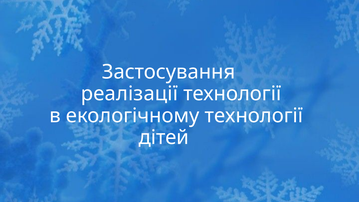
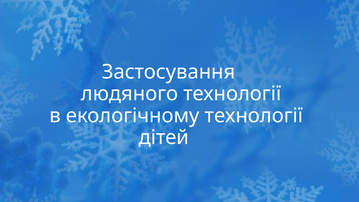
реалізації: реалізації -> людяного
